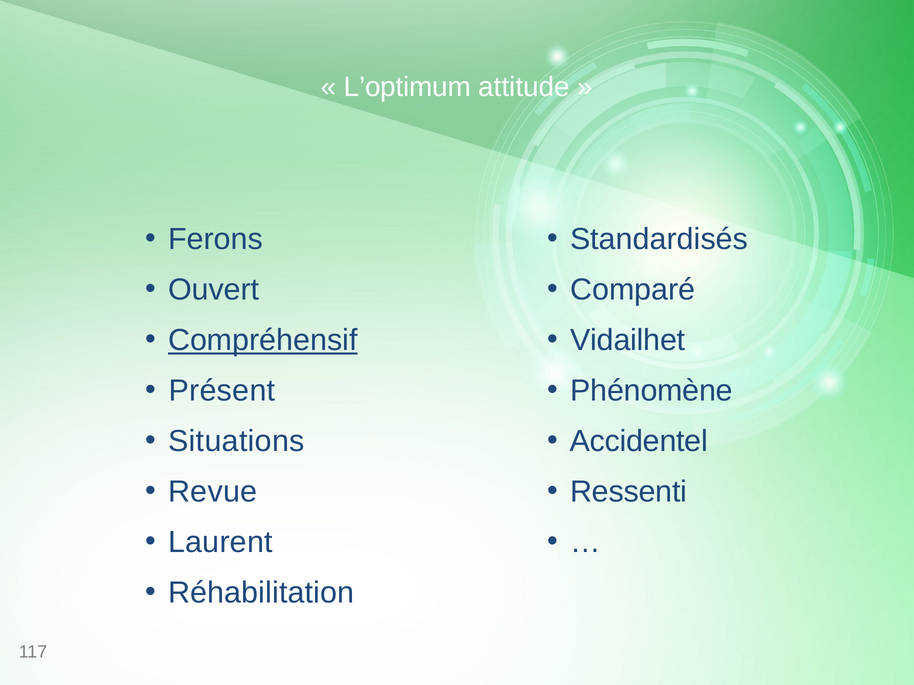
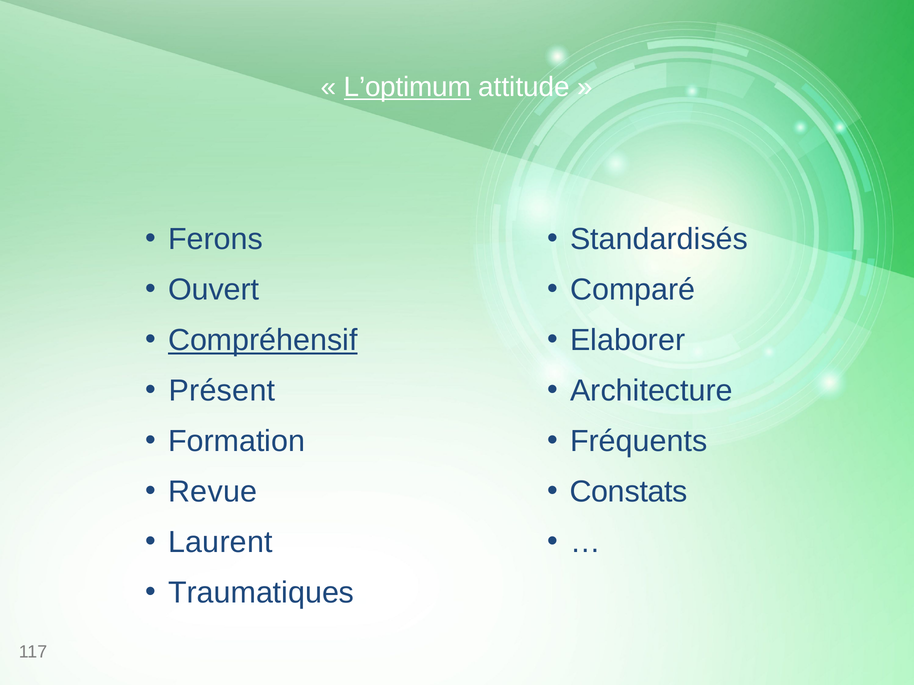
L’optimum underline: none -> present
Vidailhet: Vidailhet -> Elaborer
Phénomène: Phénomène -> Architecture
Situations: Situations -> Formation
Accidentel: Accidentel -> Fréquents
Ressenti: Ressenti -> Constats
Réhabilitation: Réhabilitation -> Traumatiques
